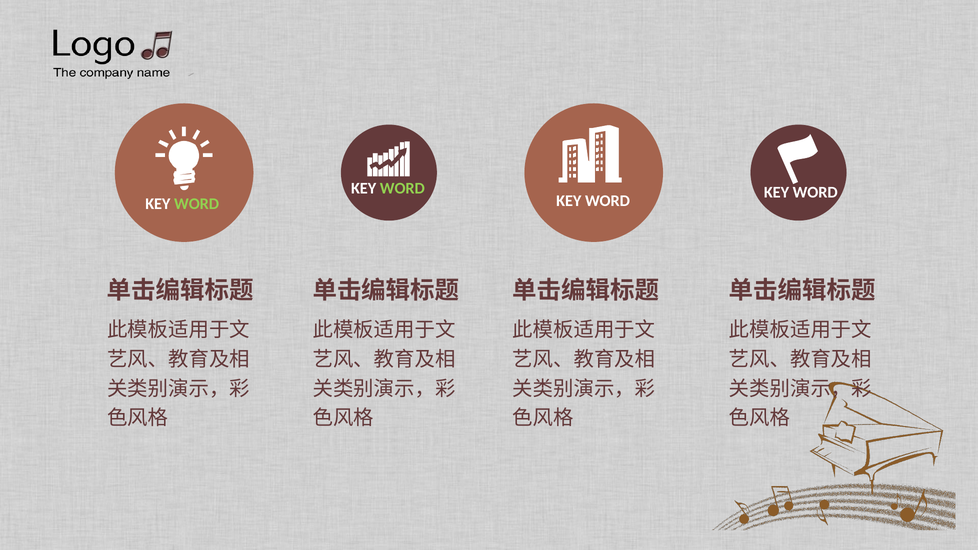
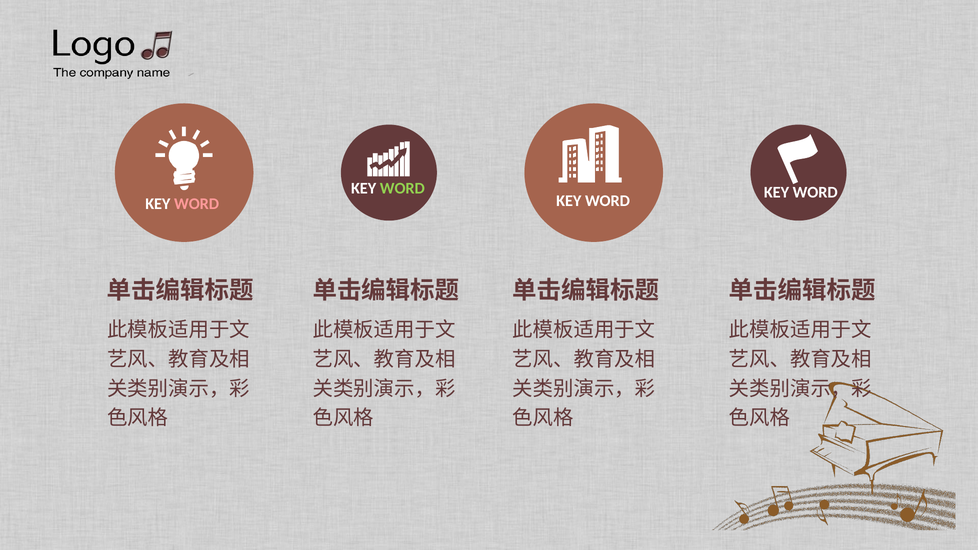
WORD at (197, 204) colour: light green -> pink
